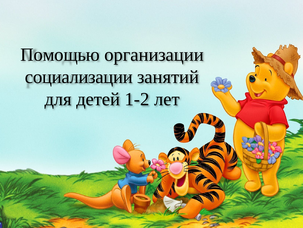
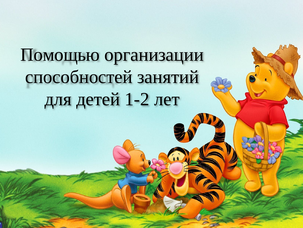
социализации: социализации -> способностей
